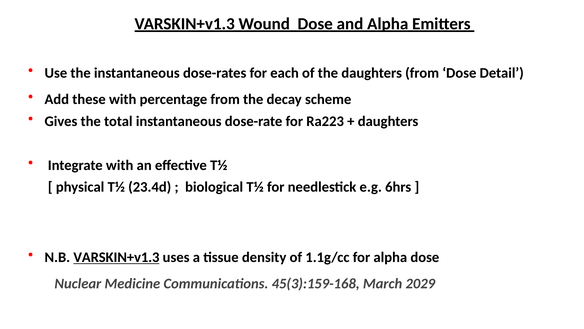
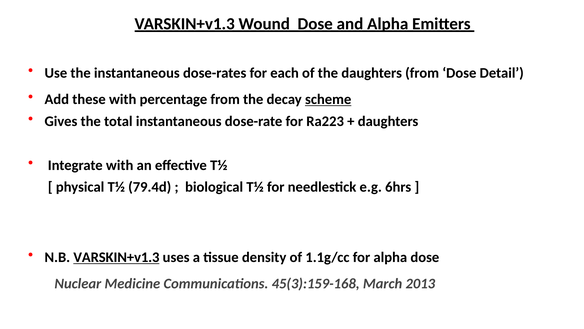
scheme underline: none -> present
23.4d: 23.4d -> 79.4d
2029: 2029 -> 2013
